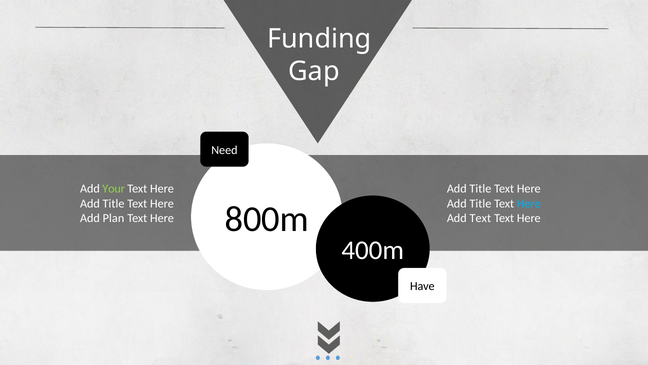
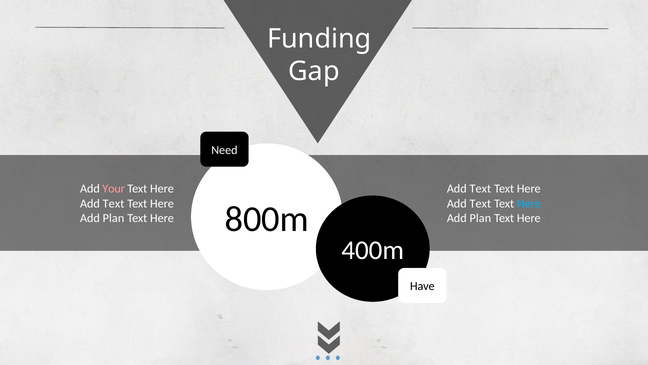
Your colour: light green -> pink
Title at (480, 189): Title -> Text
Title at (114, 203): Title -> Text
Title at (480, 203): Title -> Text
Text at (480, 218): Text -> Plan
